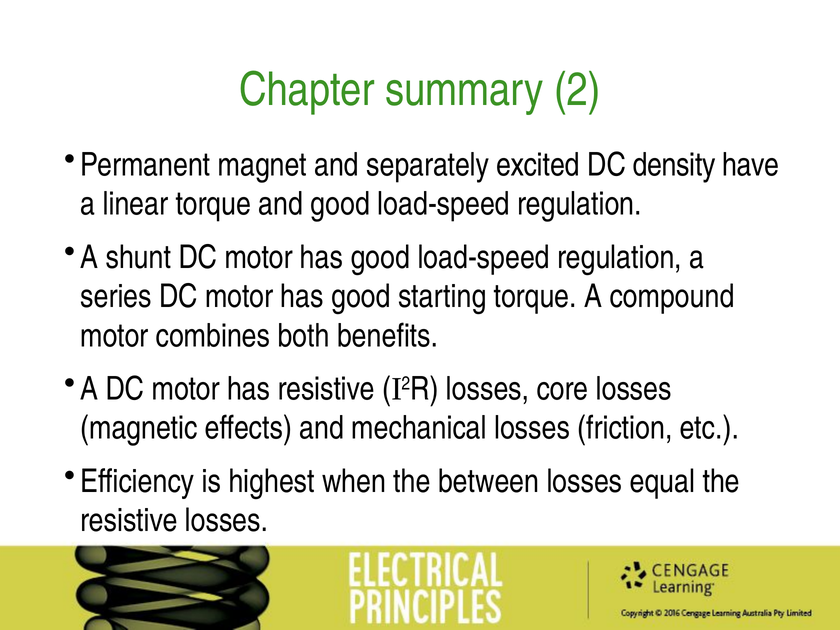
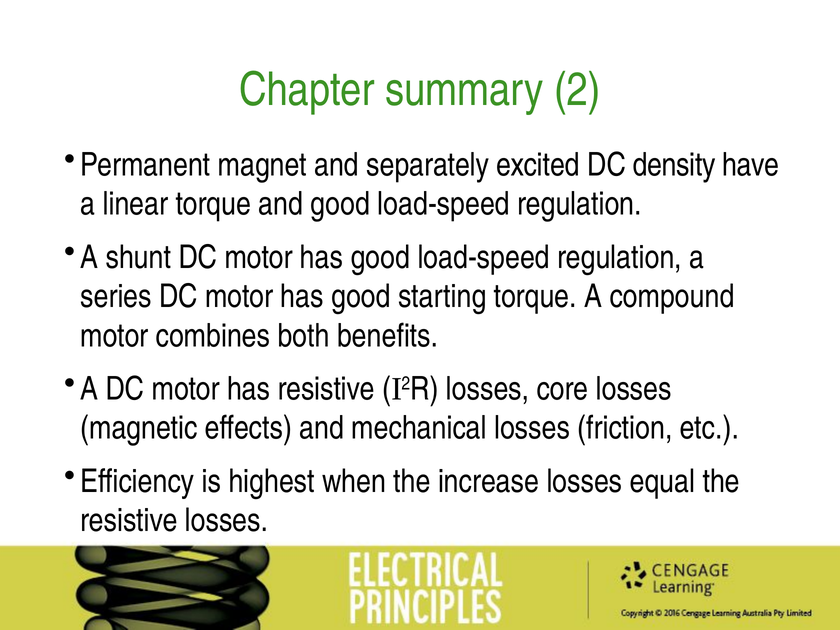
between: between -> increase
